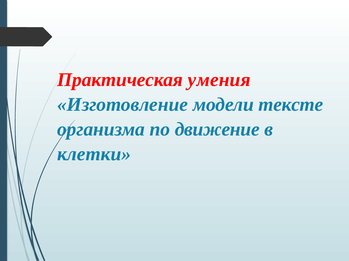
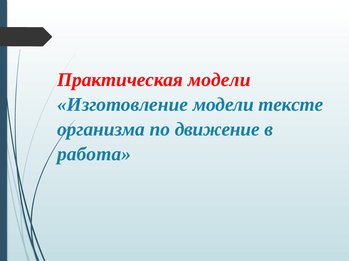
Практическая умения: умения -> модели
клетки: клетки -> работа
